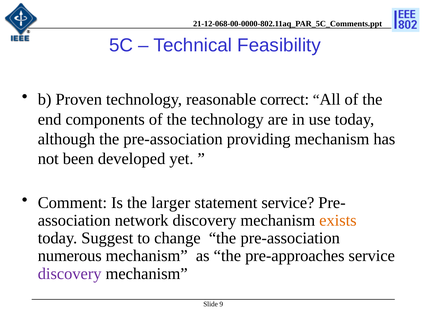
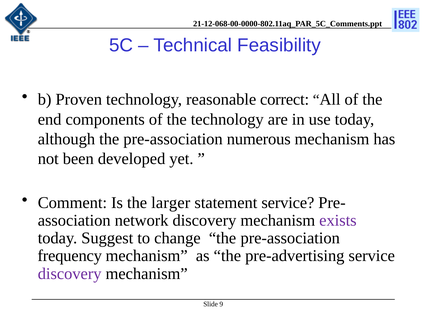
providing: providing -> numerous
exists colour: orange -> purple
numerous: numerous -> frequency
pre-approaches: pre-approaches -> pre-advertising
